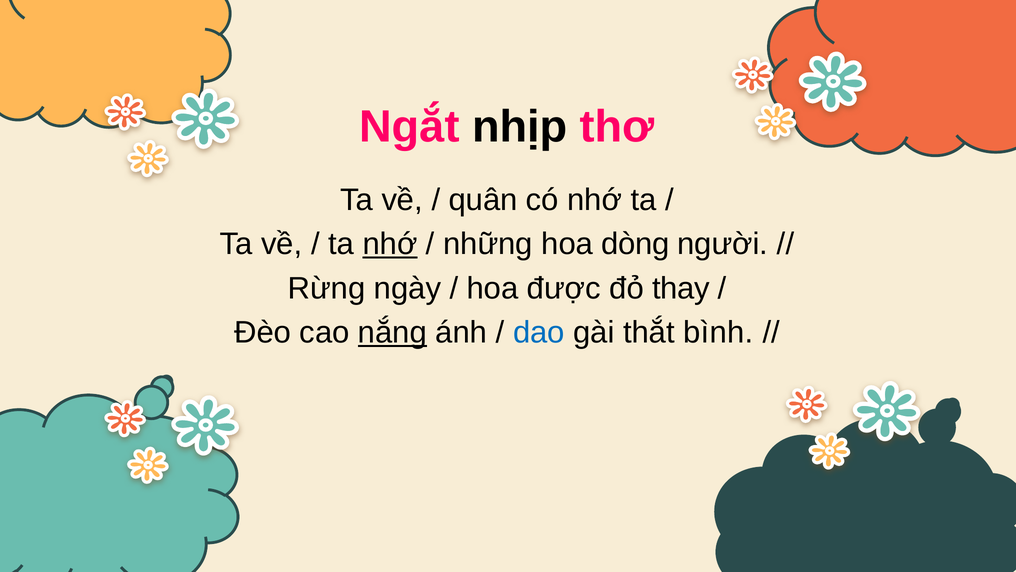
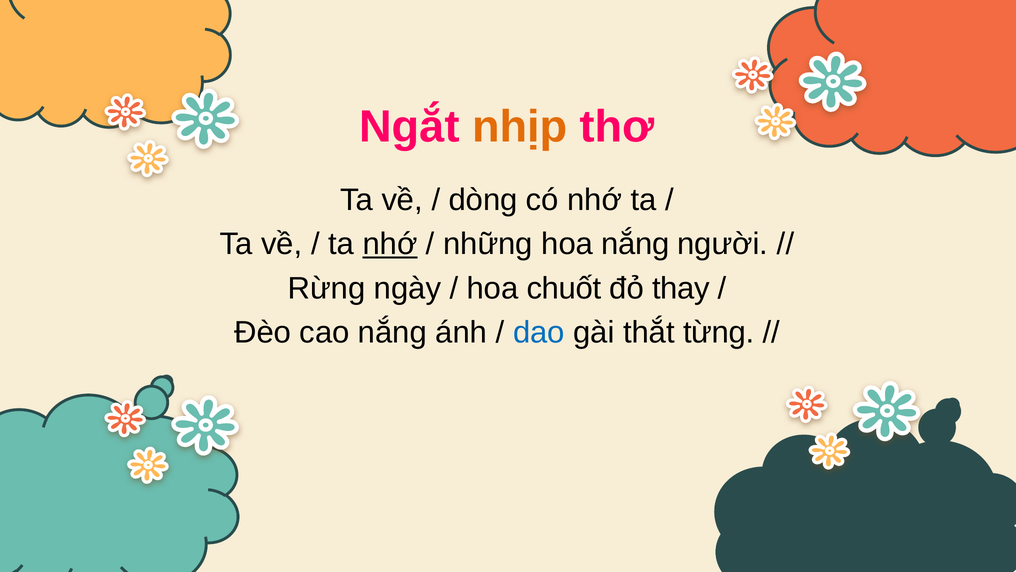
nhịp colour: black -> orange
quân: quân -> dòng
hoa dòng: dòng -> nắng
được: được -> chuốt
nắng at (392, 332) underline: present -> none
bình: bình -> từng
